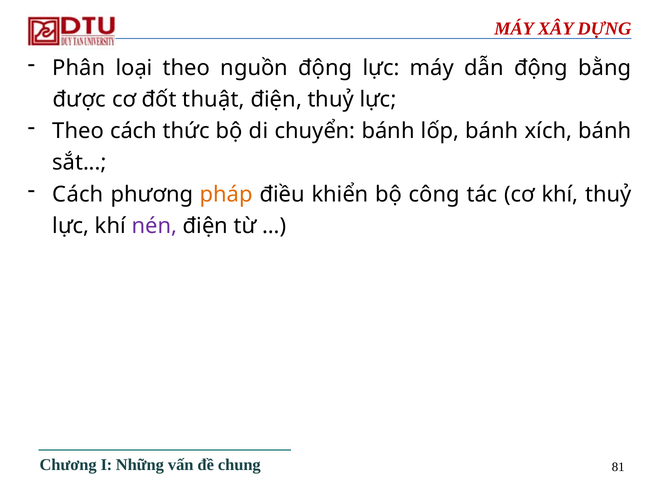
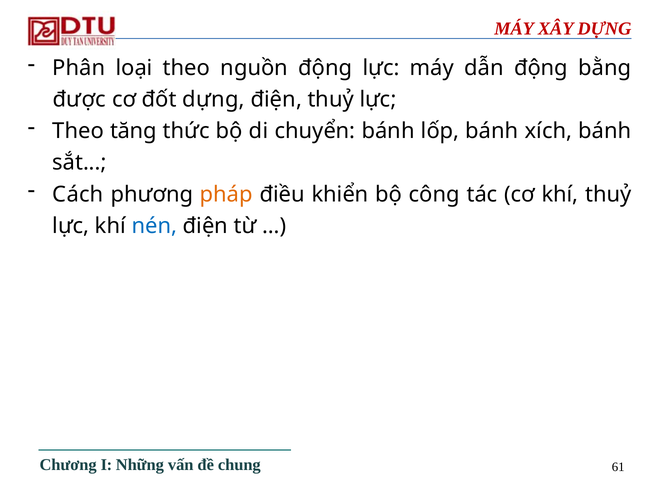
đốt thuật: thuật -> dựng
Theo cách: cách -> tăng
nén colour: purple -> blue
81: 81 -> 61
